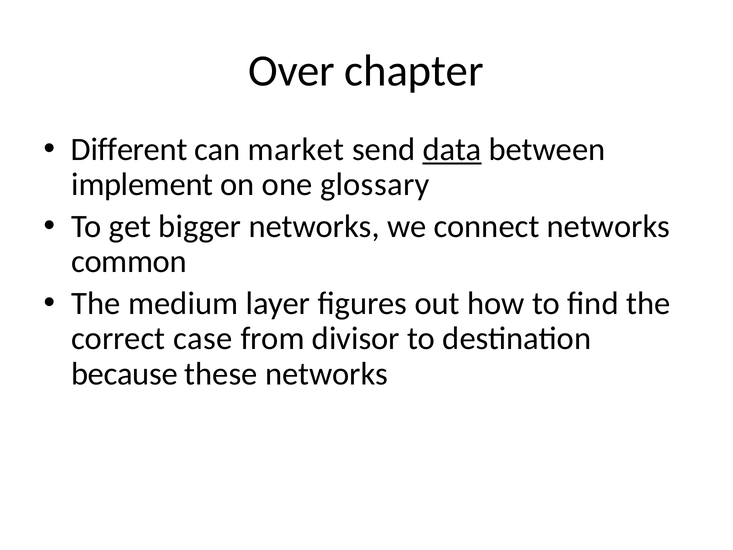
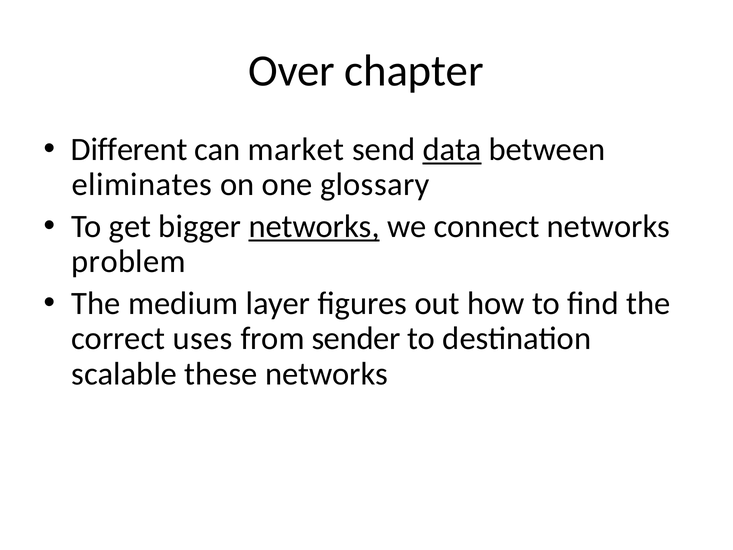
implement: implement -> eliminates
networks at (314, 226) underline: none -> present
common: common -> problem
case: case -> uses
divisor: divisor -> sender
because: because -> scalable
